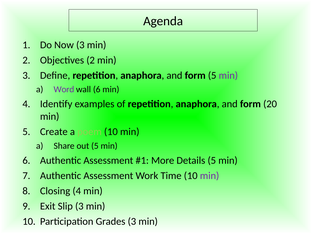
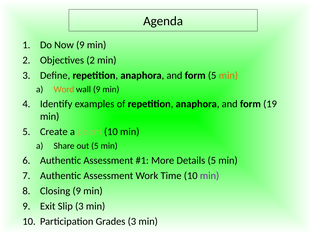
Now 3: 3 -> 9
min at (228, 75) colour: purple -> orange
Word colour: purple -> orange
wall 6: 6 -> 9
20: 20 -> 19
Closing 4: 4 -> 9
